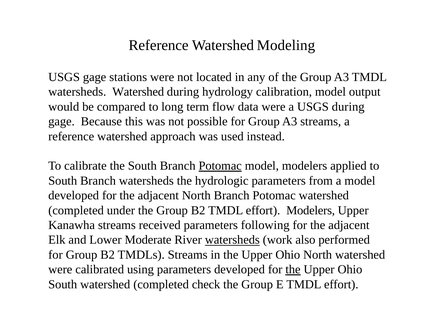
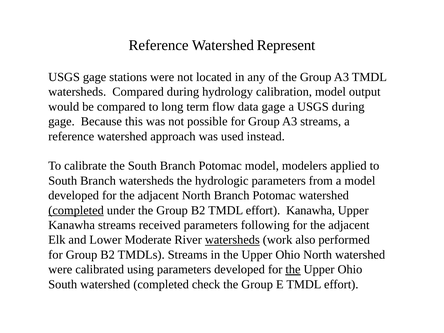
Modeling: Modeling -> Represent
watersheds Watershed: Watershed -> Compared
data were: were -> gage
Potomac at (220, 166) underline: present -> none
completed at (76, 210) underline: none -> present
effort Modelers: Modelers -> Kanawha
